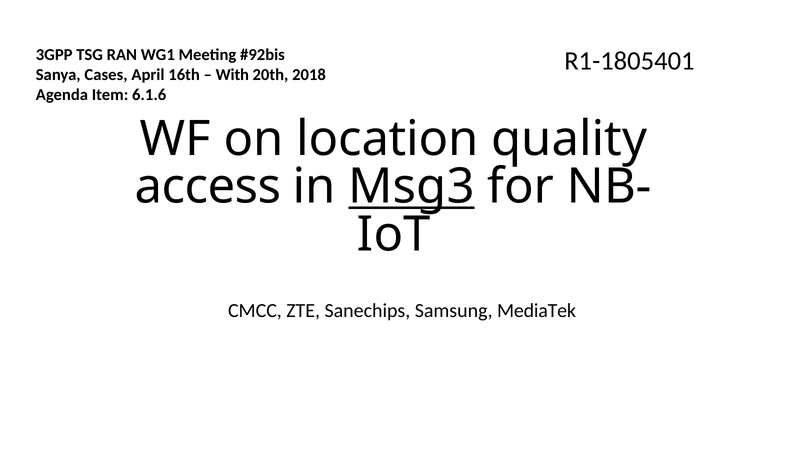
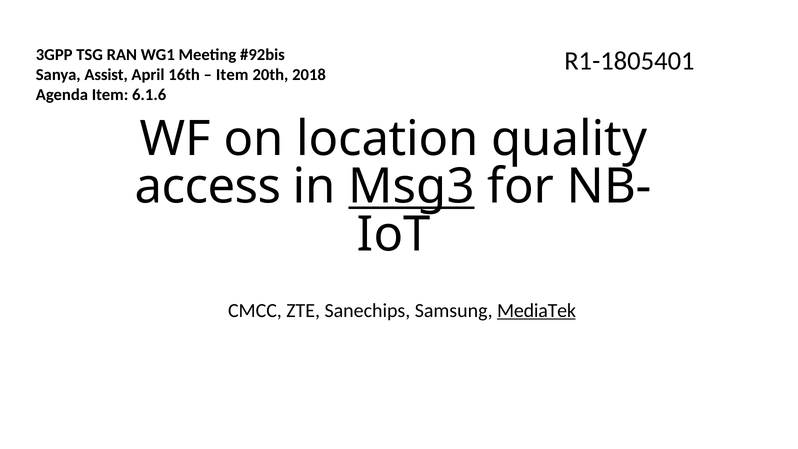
Cases: Cases -> Assist
With at (232, 75): With -> Item
MediaTek underline: none -> present
